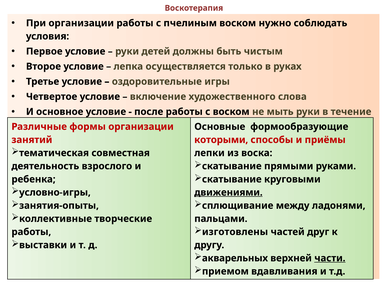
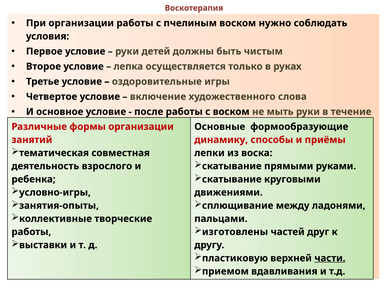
которыми: которыми -> динамику
движениями underline: present -> none
акварельных: акварельных -> пластиковую
